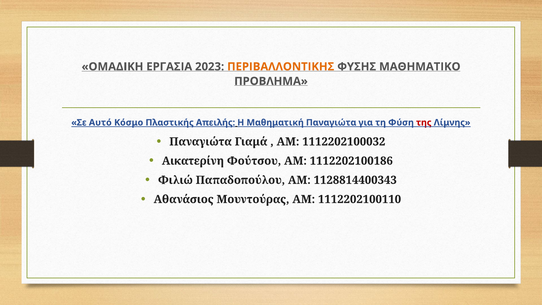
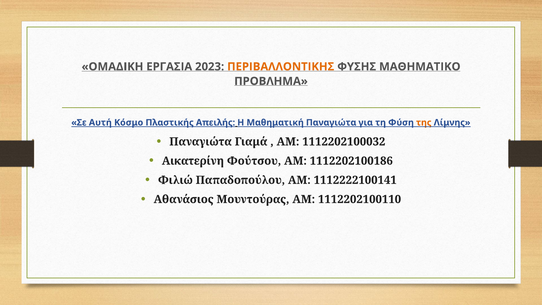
Αυτό: Αυτό -> Αυτή
της colour: red -> orange
1128814400343: 1128814400343 -> 1112222100141
